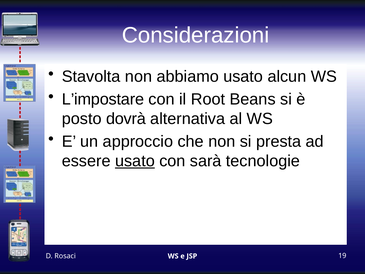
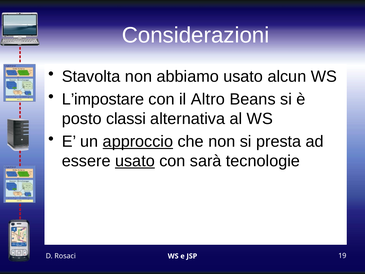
Root: Root -> Altro
dovrà: dovrà -> classi
approccio underline: none -> present
